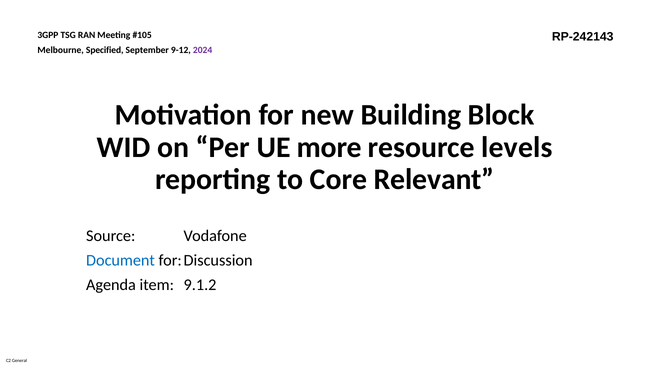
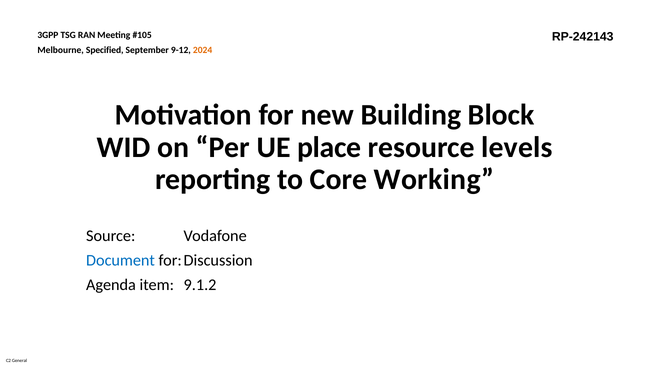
2024 colour: purple -> orange
more: more -> place
Relevant: Relevant -> Working
